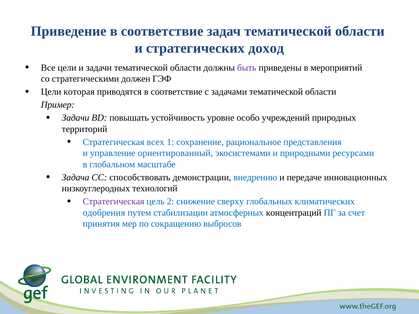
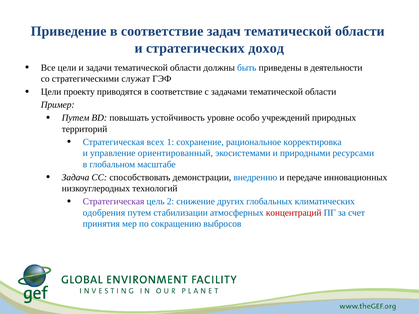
быть colour: purple -> blue
мероприятий: мероприятий -> деятельности
должен: должен -> служат
которая: которая -> проекту
Задачи at (76, 118): Задачи -> Путем
представления: представления -> корректировка
сверху: сверху -> других
концентраций colour: black -> red
